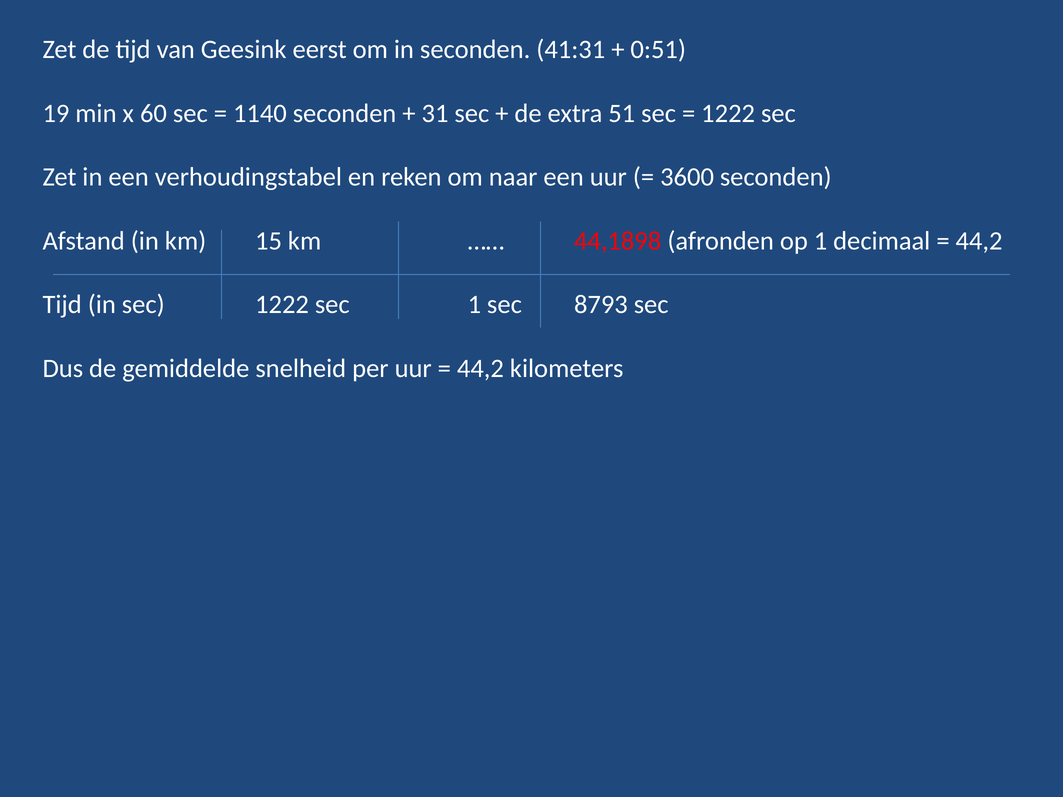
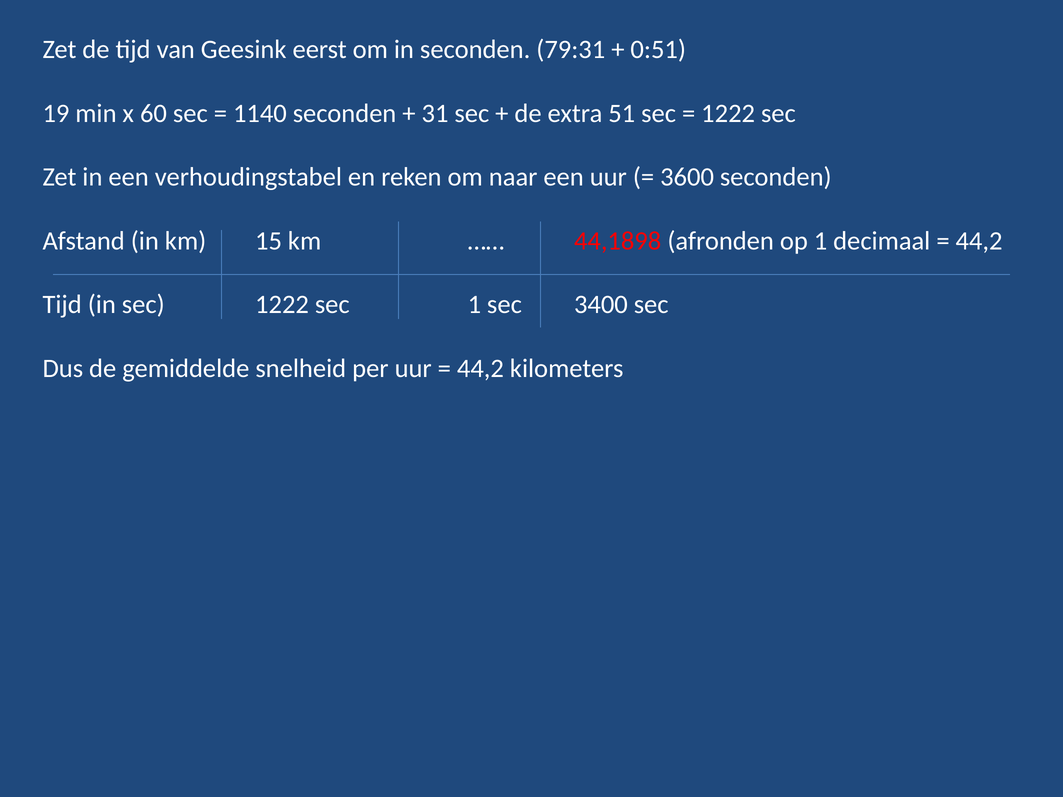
41:31: 41:31 -> 79:31
8793: 8793 -> 3400
